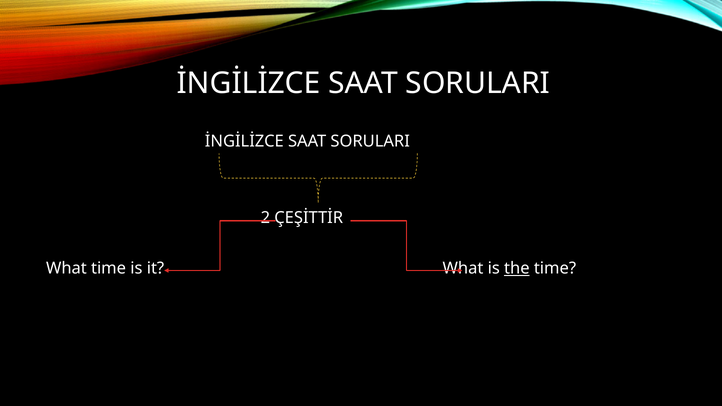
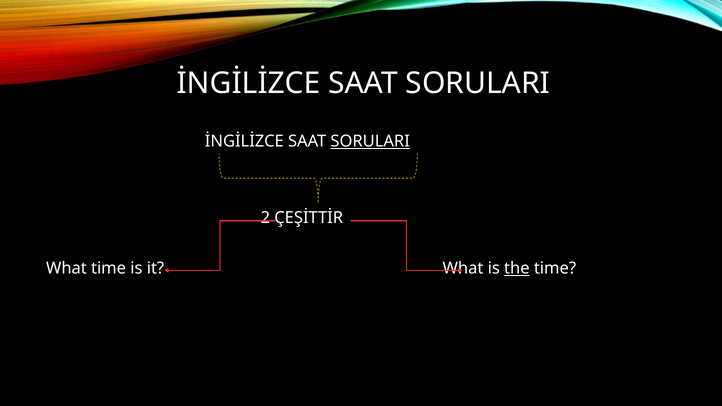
SORULARI at (370, 141) underline: none -> present
